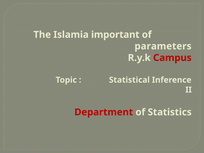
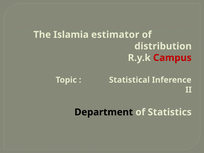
important: important -> estimator
parameters: parameters -> distribution
Department colour: red -> black
